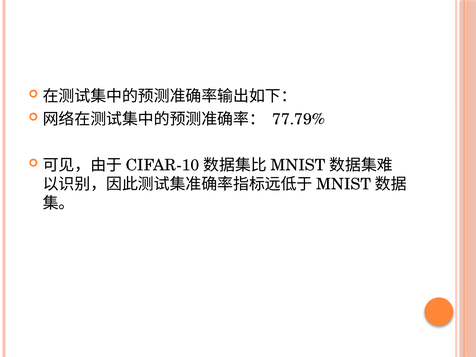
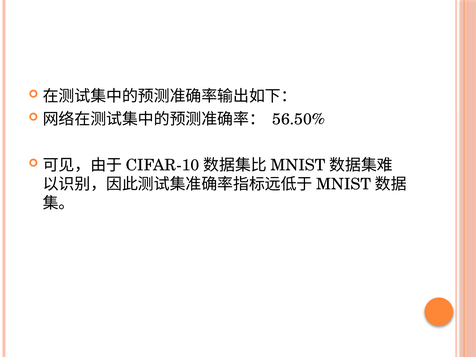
77.79%: 77.79% -> 56.50%
